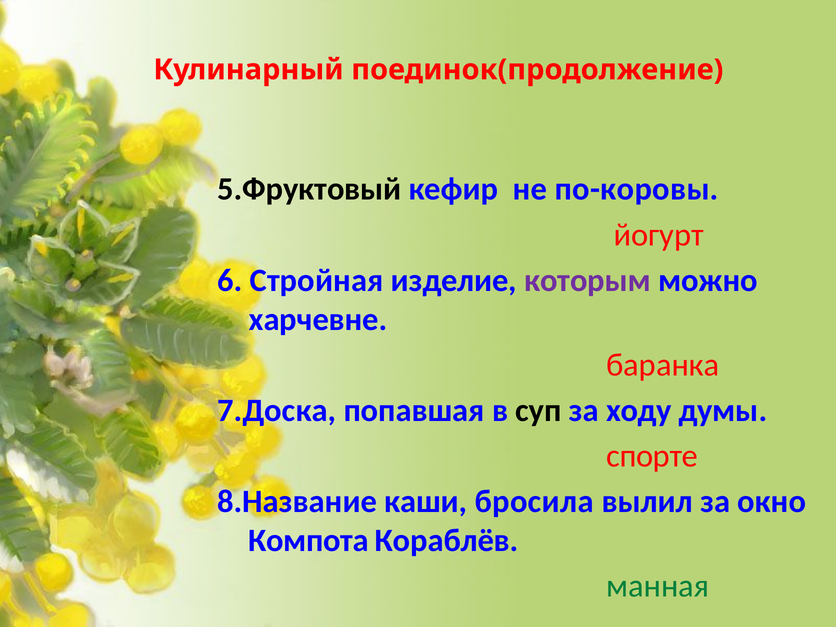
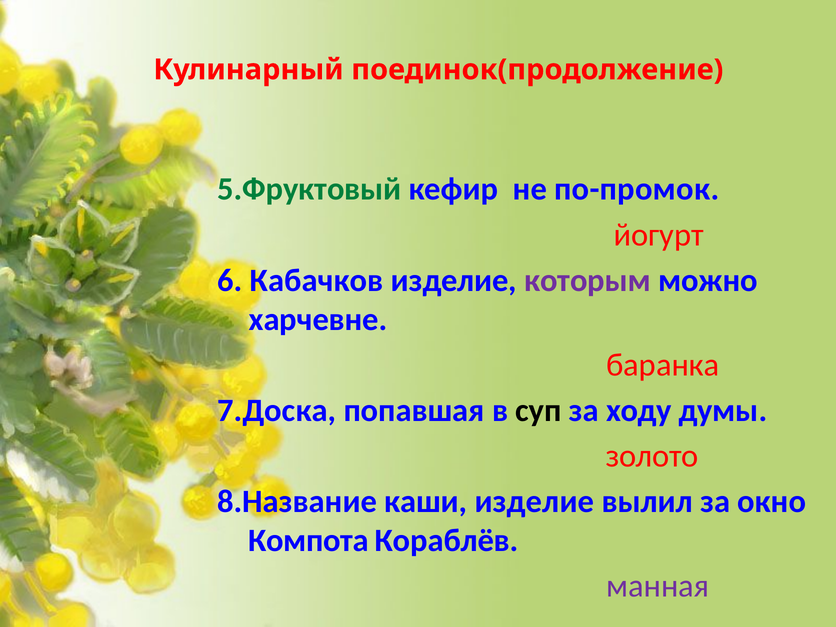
5.Фруктовый colour: black -> green
по-коровы: по-коровы -> по-промок
Стройная: Стройная -> Кабачков
спорте: спорте -> золото
каши бросила: бросила -> изделие
манная colour: green -> purple
